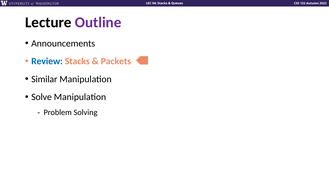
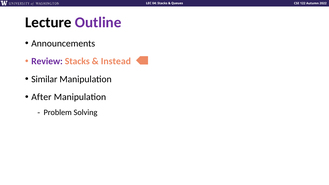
Review colour: blue -> purple
Packets: Packets -> Instead
Solve: Solve -> After
